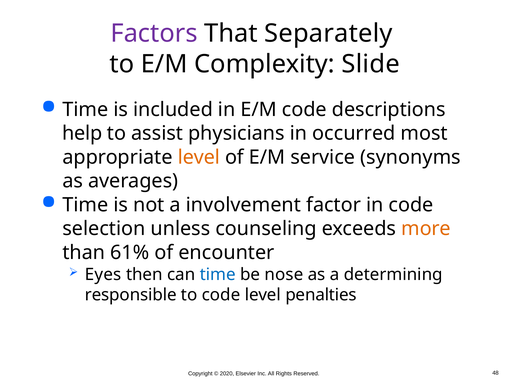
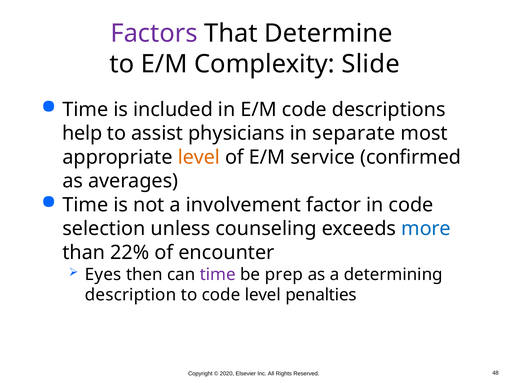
Separately: Separately -> Determine
occurred: occurred -> separate
synonyms: synonyms -> confirmed
more colour: orange -> blue
61%: 61% -> 22%
time at (218, 274) colour: blue -> purple
nose: nose -> prep
responsible: responsible -> description
